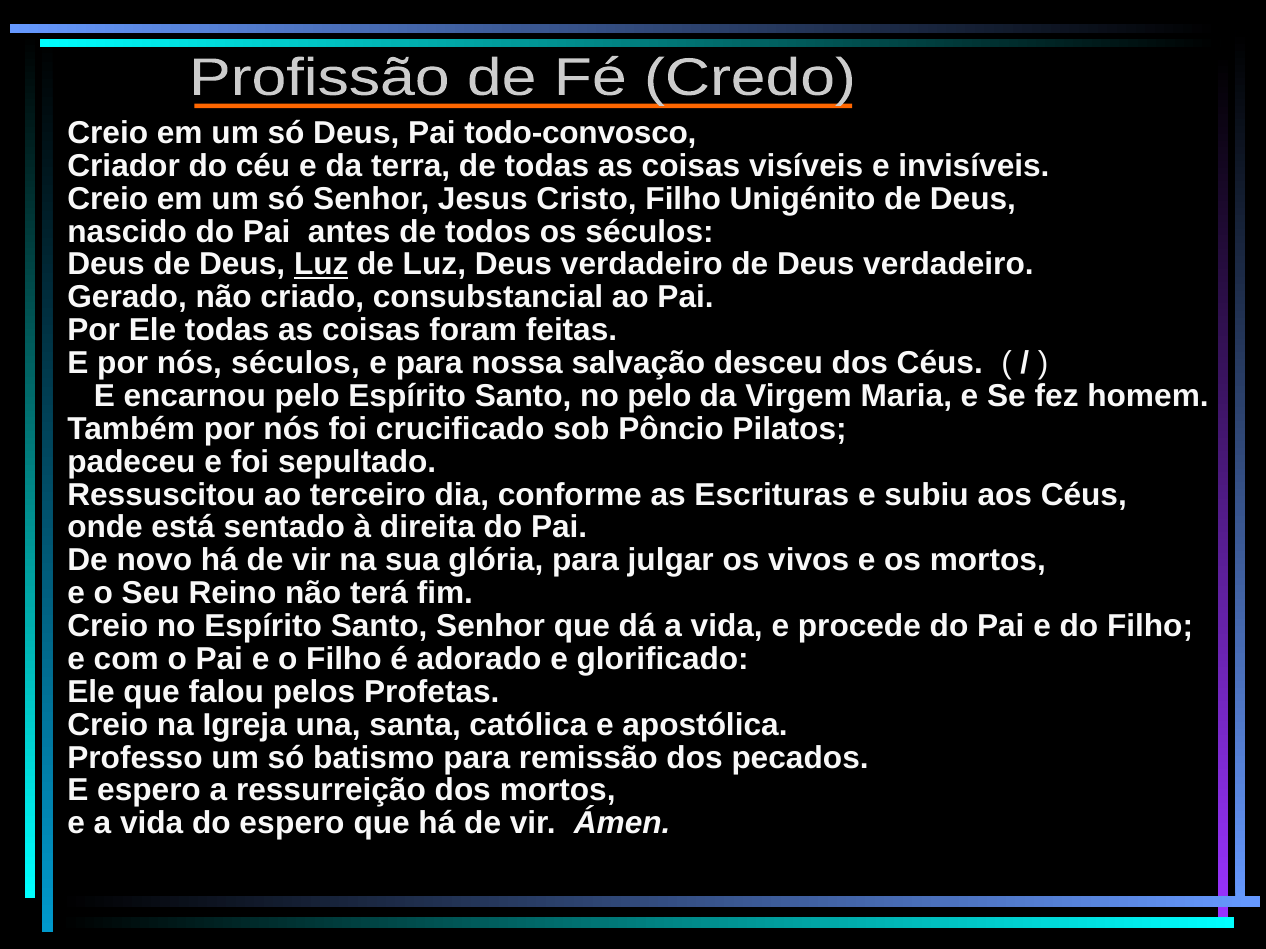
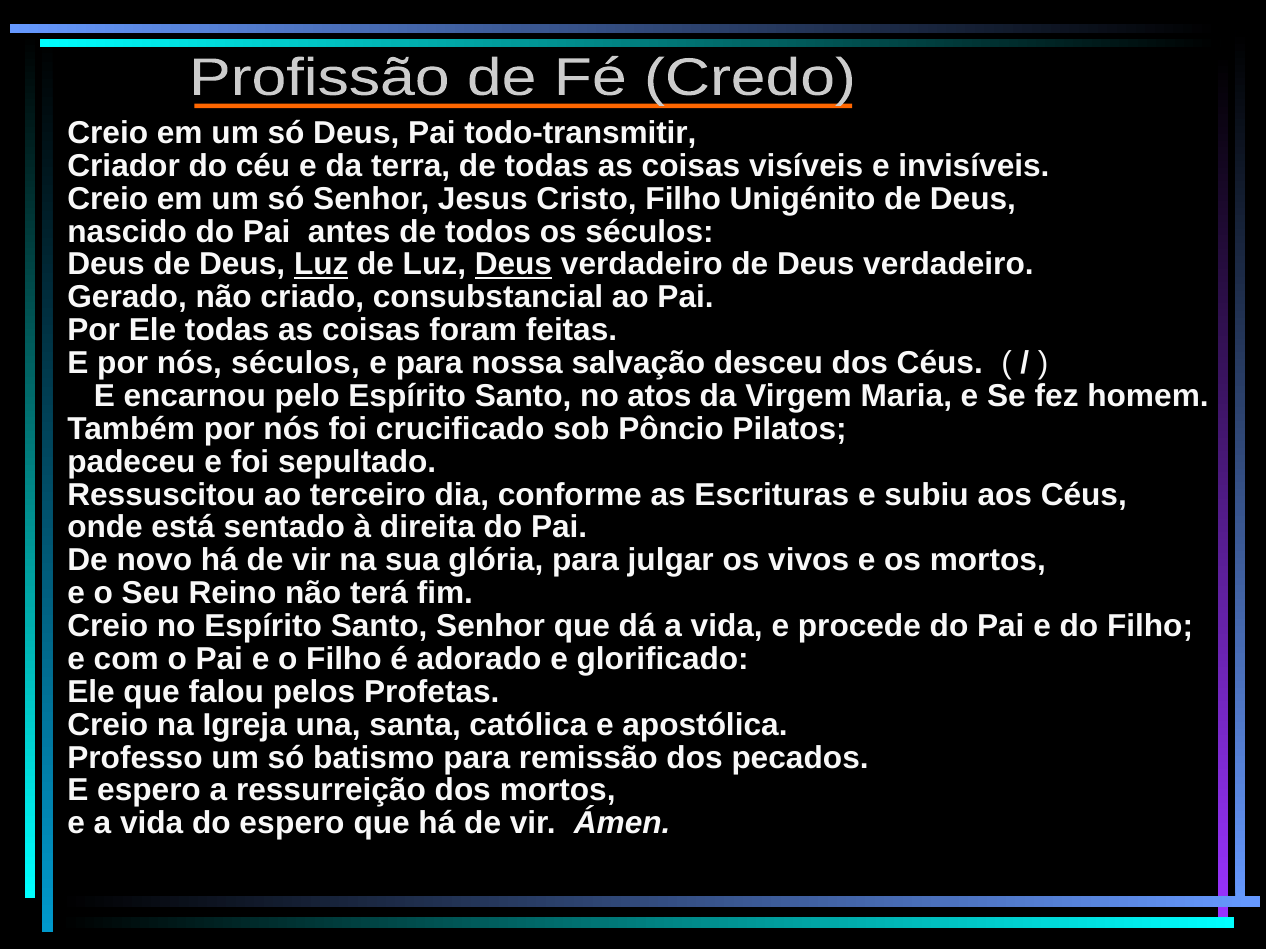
todo-convosco: todo-convosco -> todo-transmitir
Deus at (513, 265) underline: none -> present
no pelo: pelo -> atos
